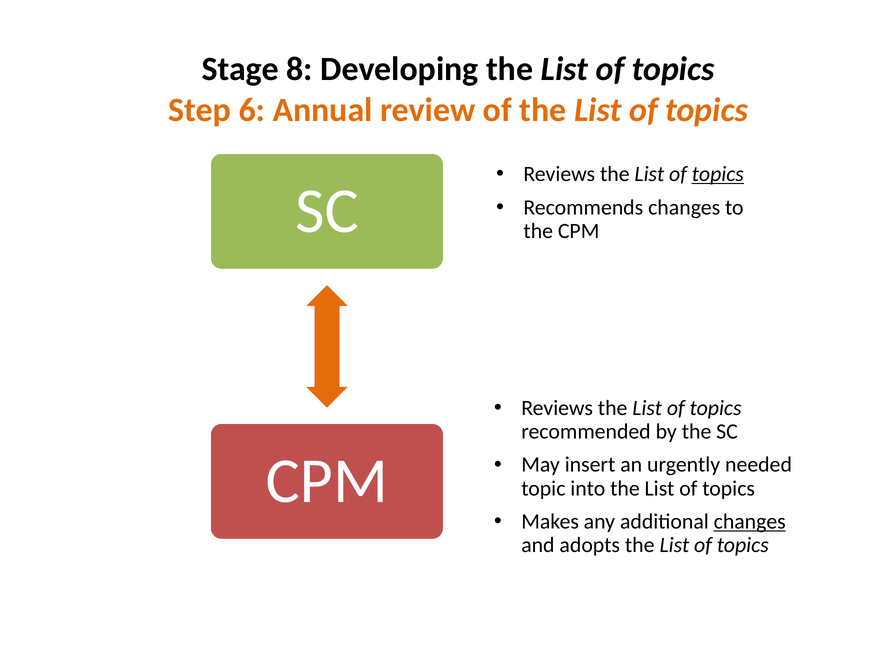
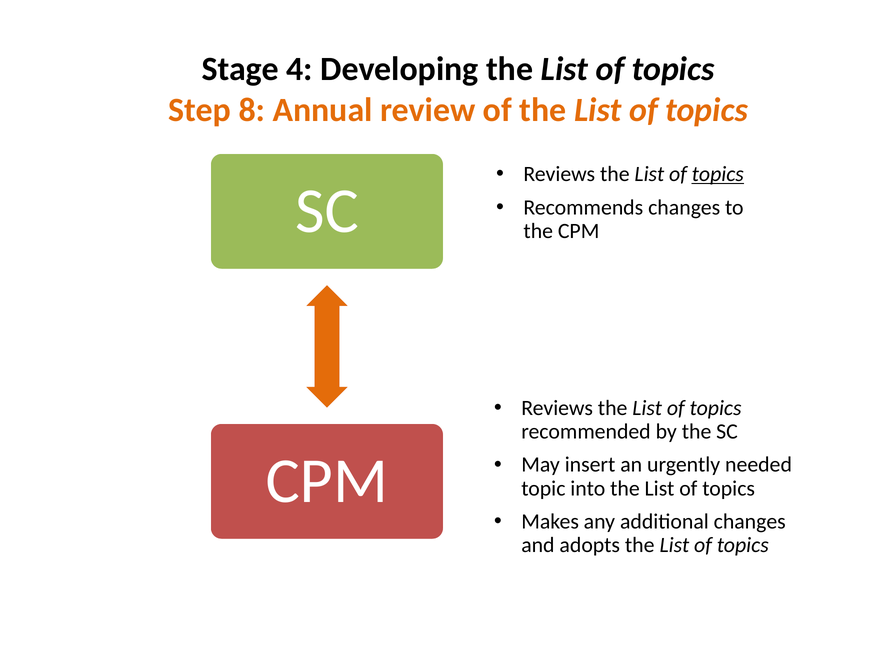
8: 8 -> 4
6: 6 -> 8
changes at (750, 522) underline: present -> none
